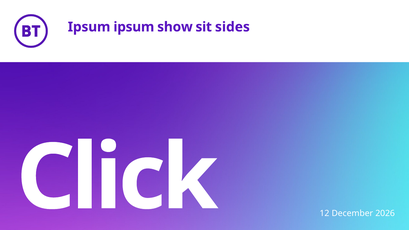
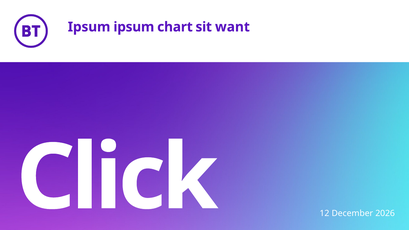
show: show -> chart
sides: sides -> want
